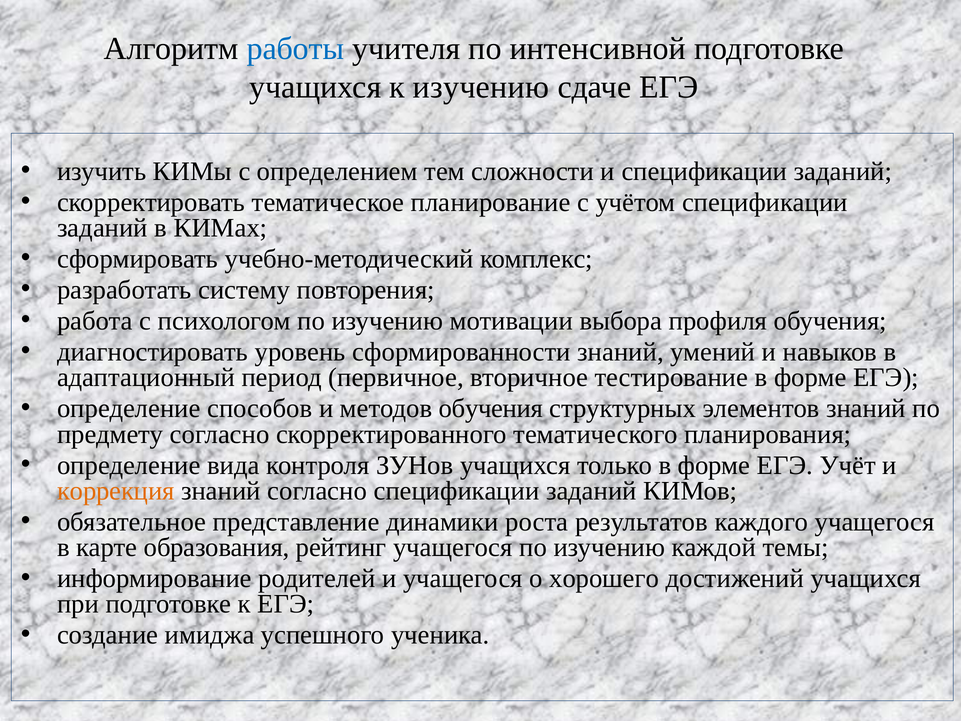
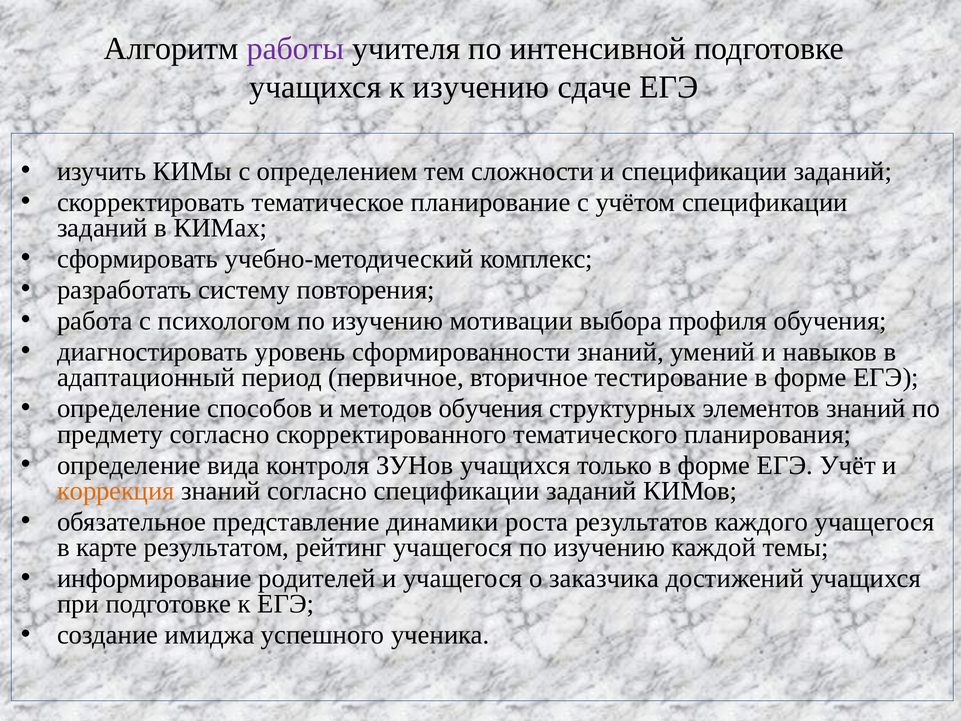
работы colour: blue -> purple
образования: образования -> результатом
хорошего: хорошего -> заказчика
